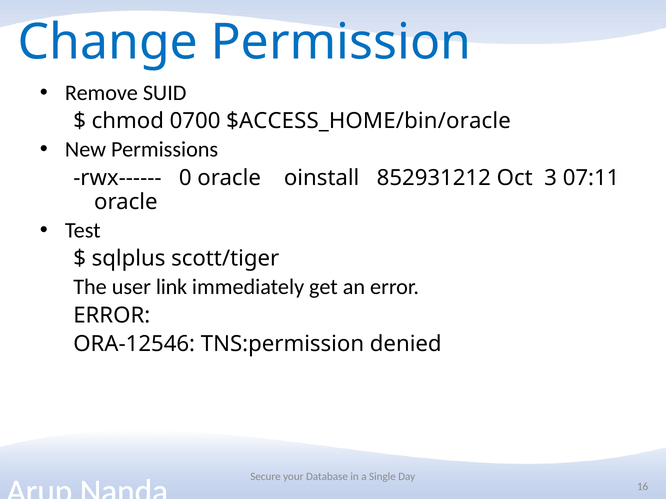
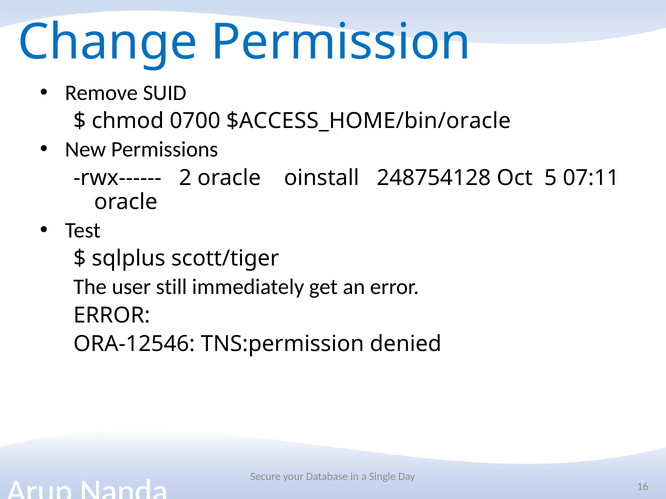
0: 0 -> 2
852931212: 852931212 -> 248754128
3: 3 -> 5
link: link -> still
